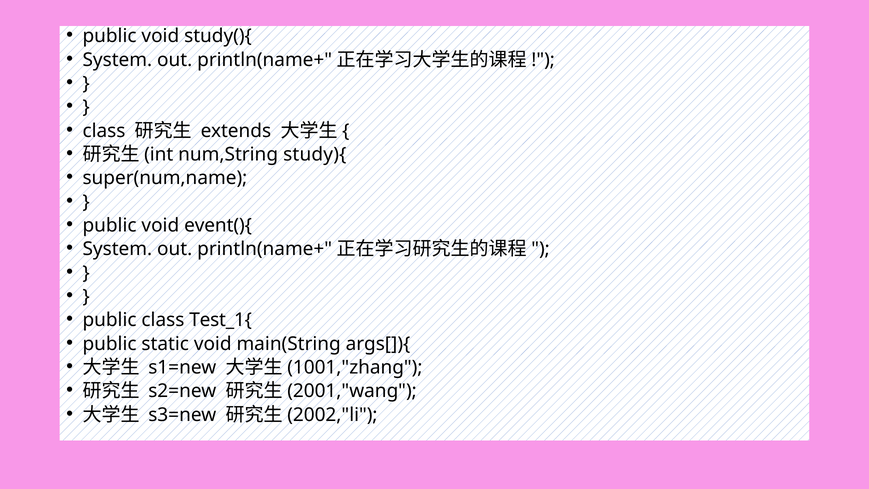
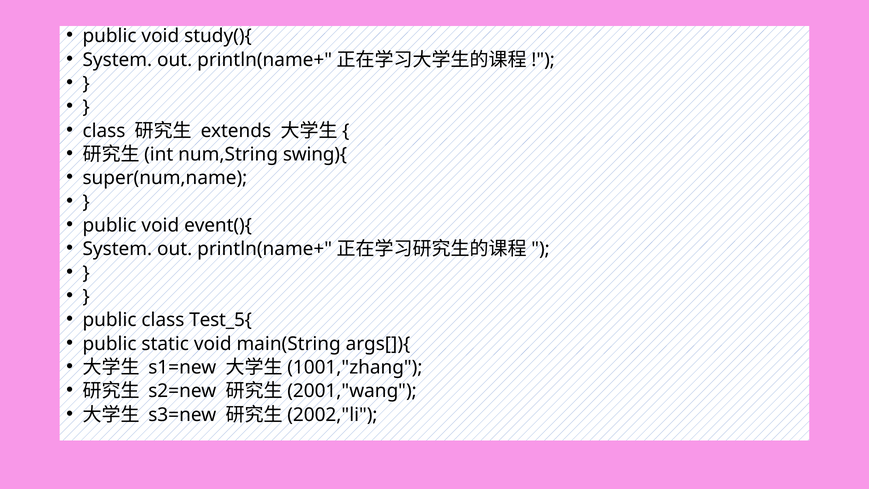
study){: study){ -> swing){
Test_1{: Test_1{ -> Test_5{
